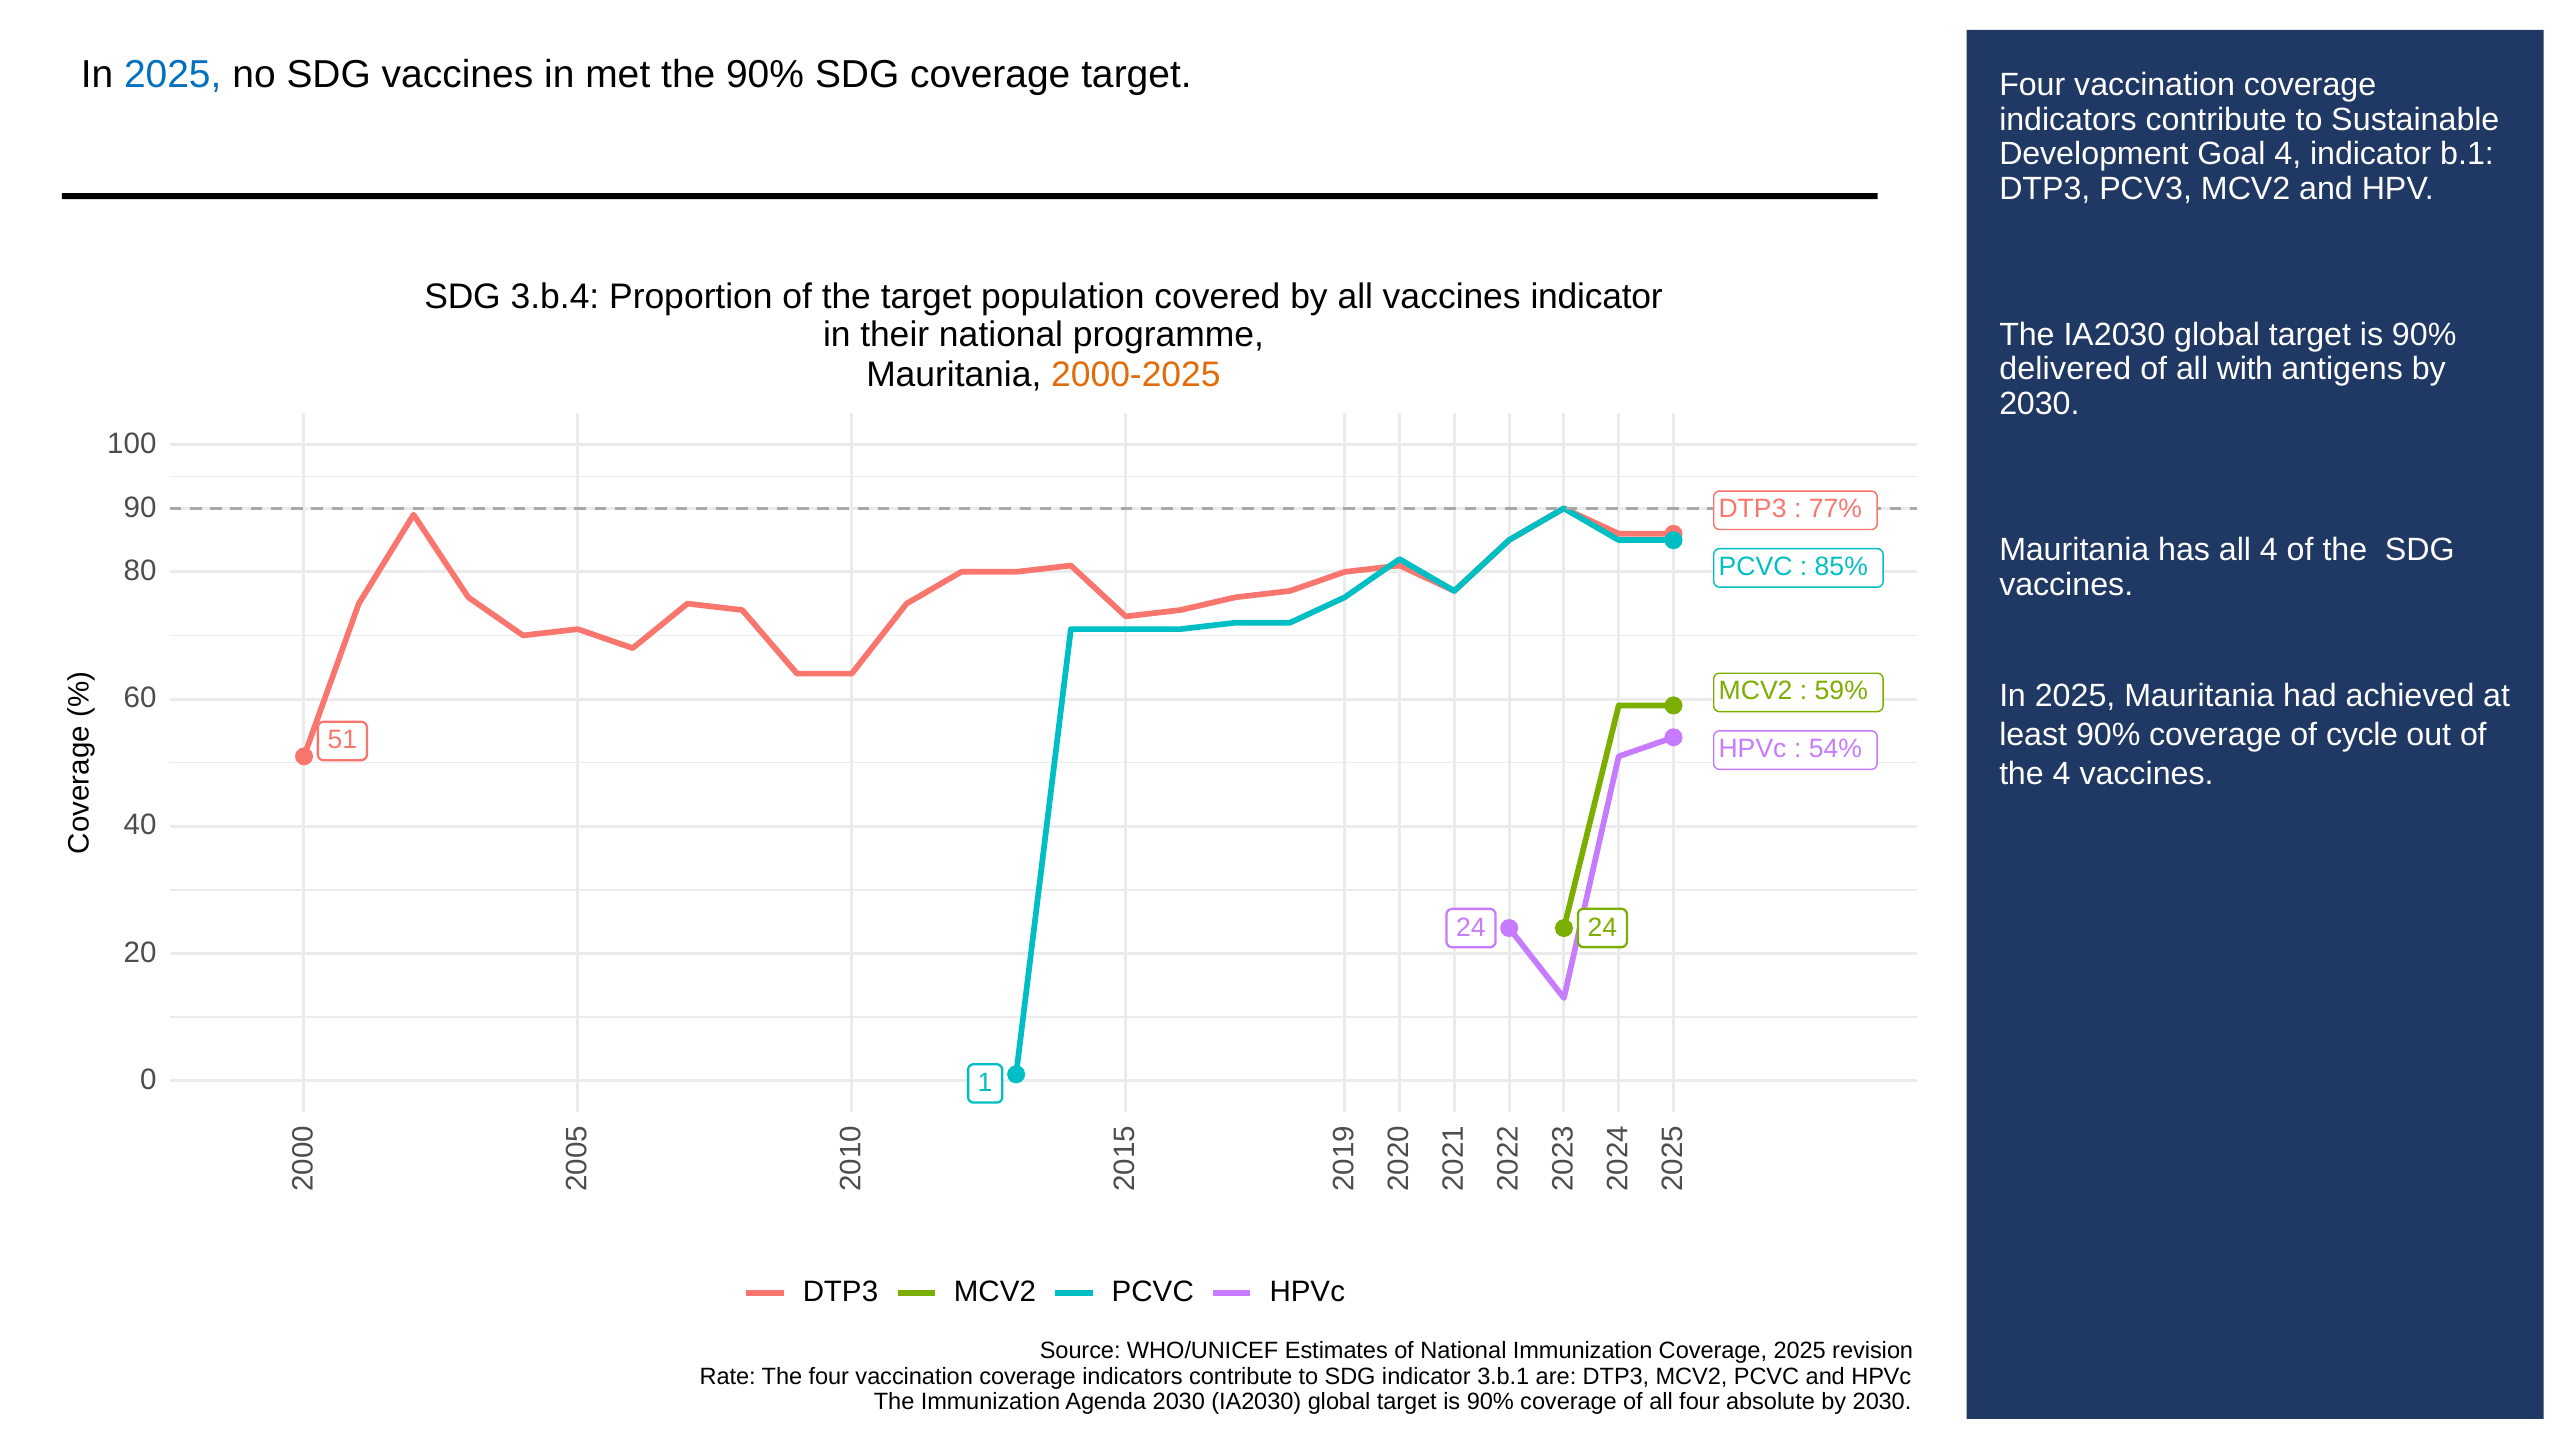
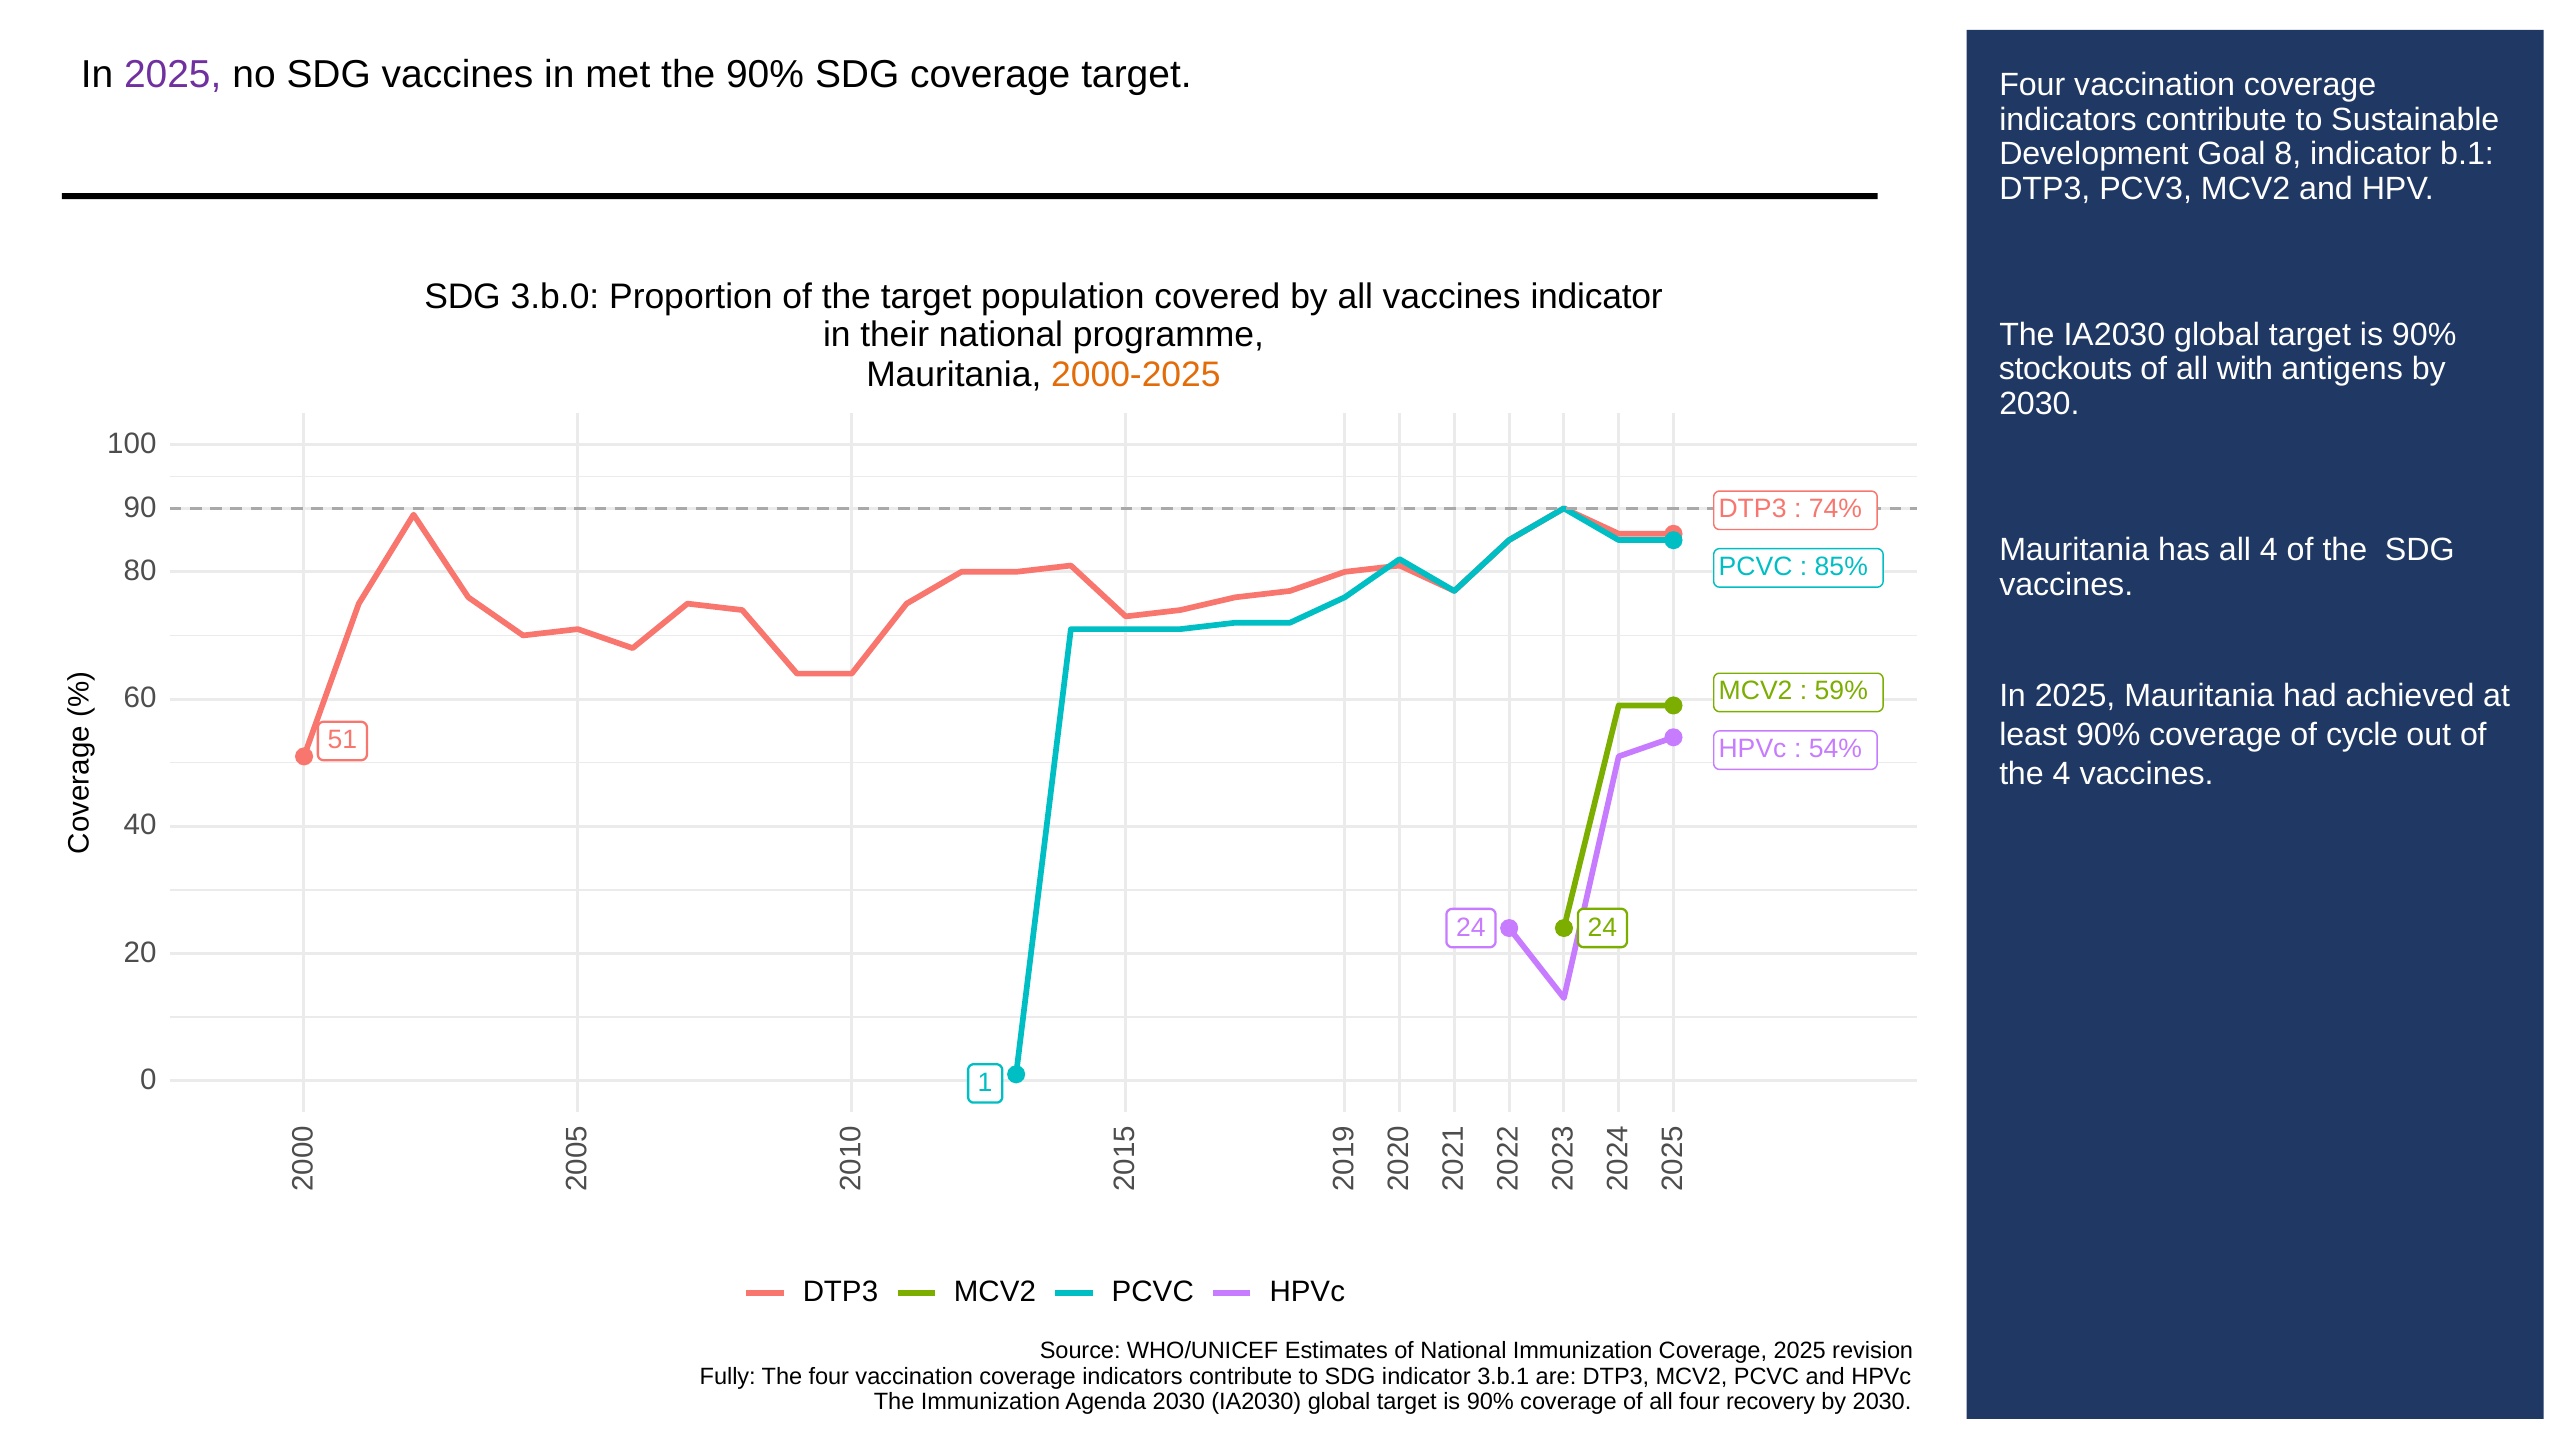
2025 at (173, 74) colour: blue -> purple
Goal 4: 4 -> 8
3.b.4: 3.b.4 -> 3.b.0
delivered: delivered -> stockouts
77%: 77% -> 74%
Rate: Rate -> Fully
absolute: absolute -> recovery
